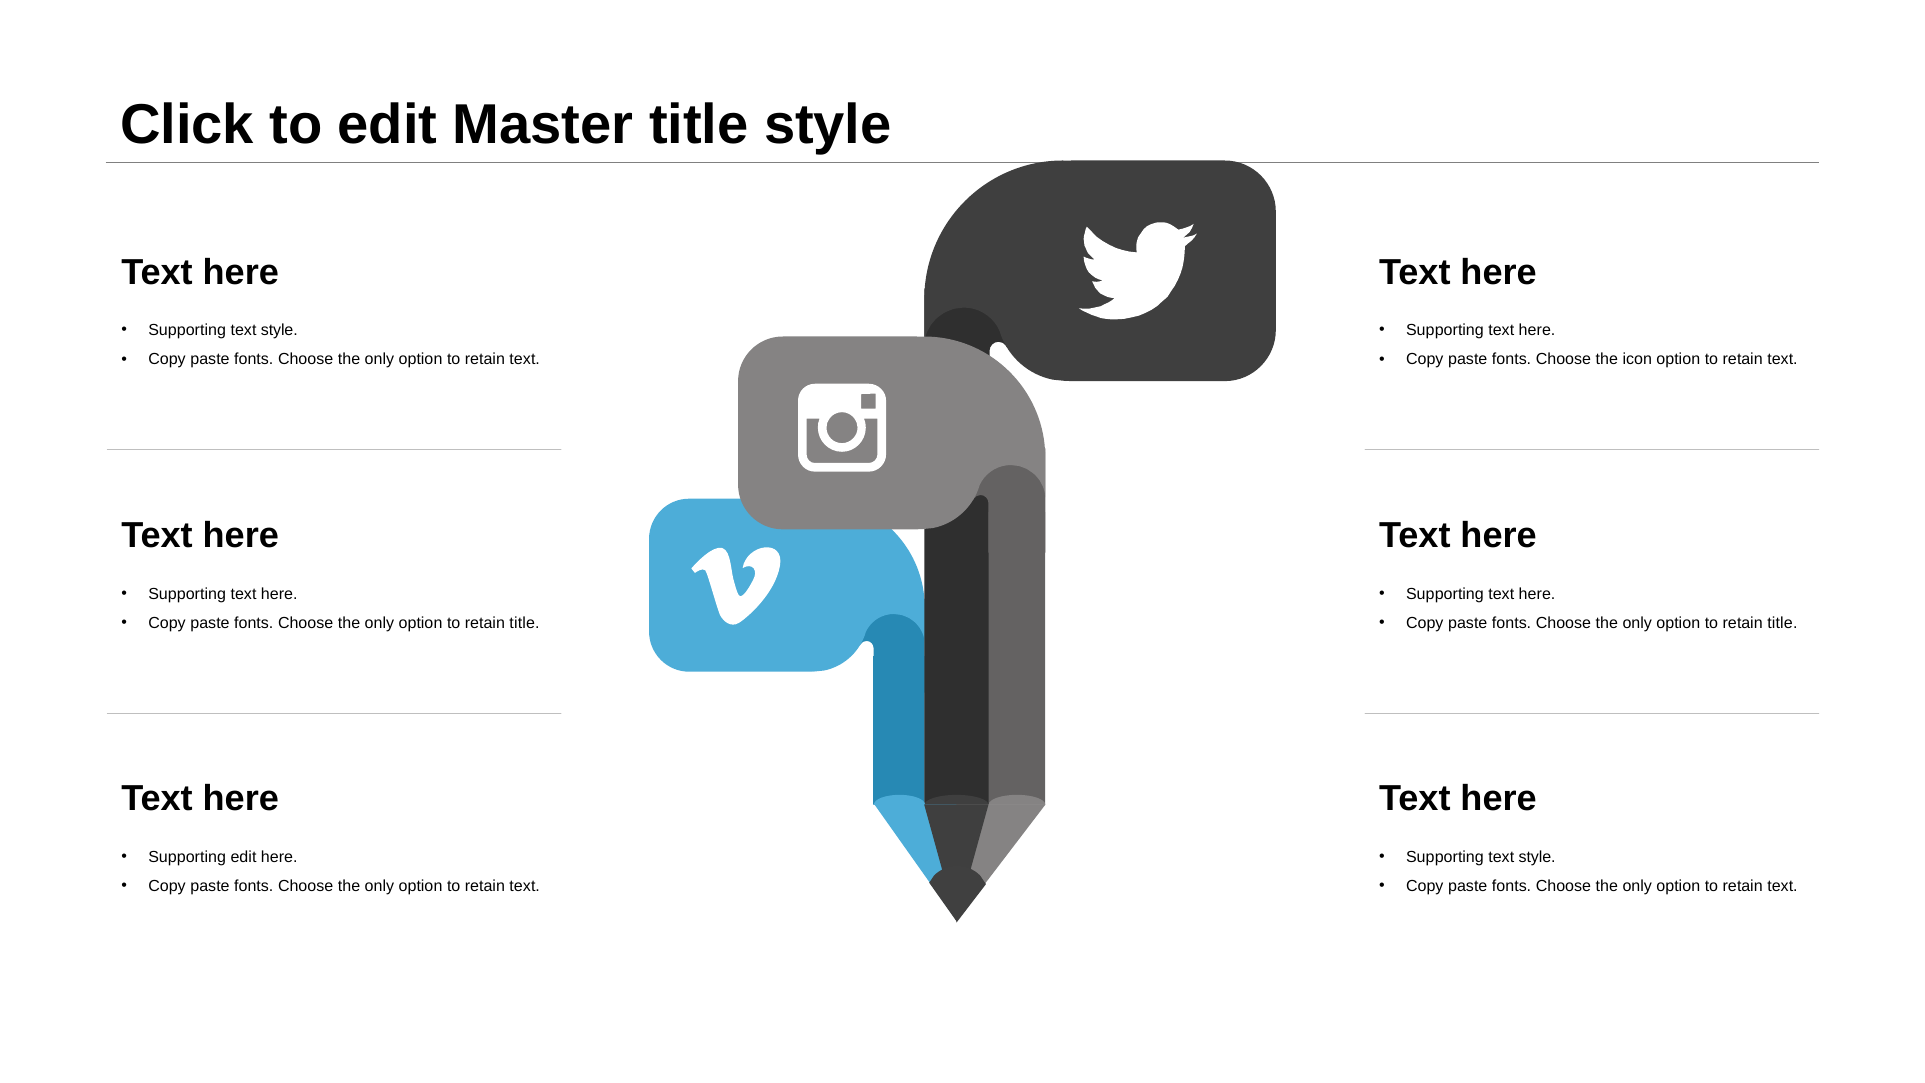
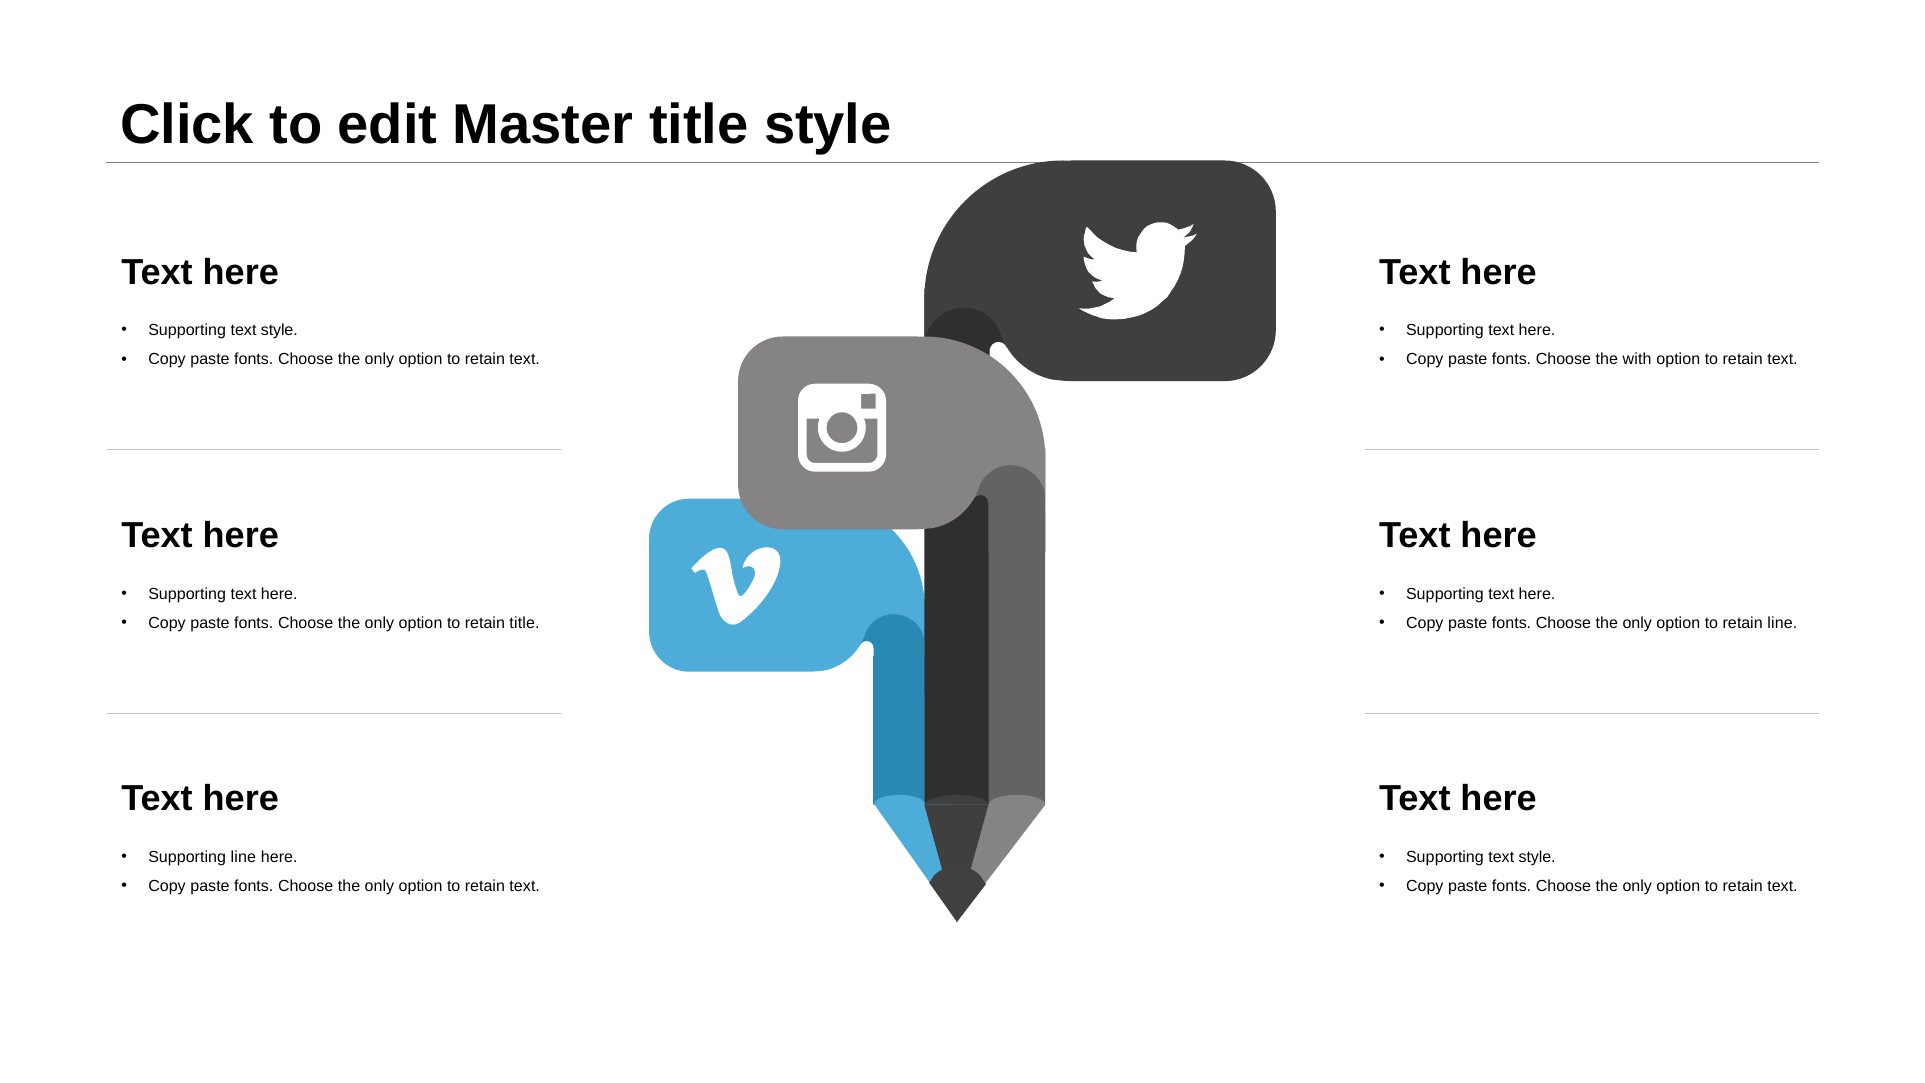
icon: icon -> with
title at (1782, 623): title -> line
Supporting edit: edit -> line
